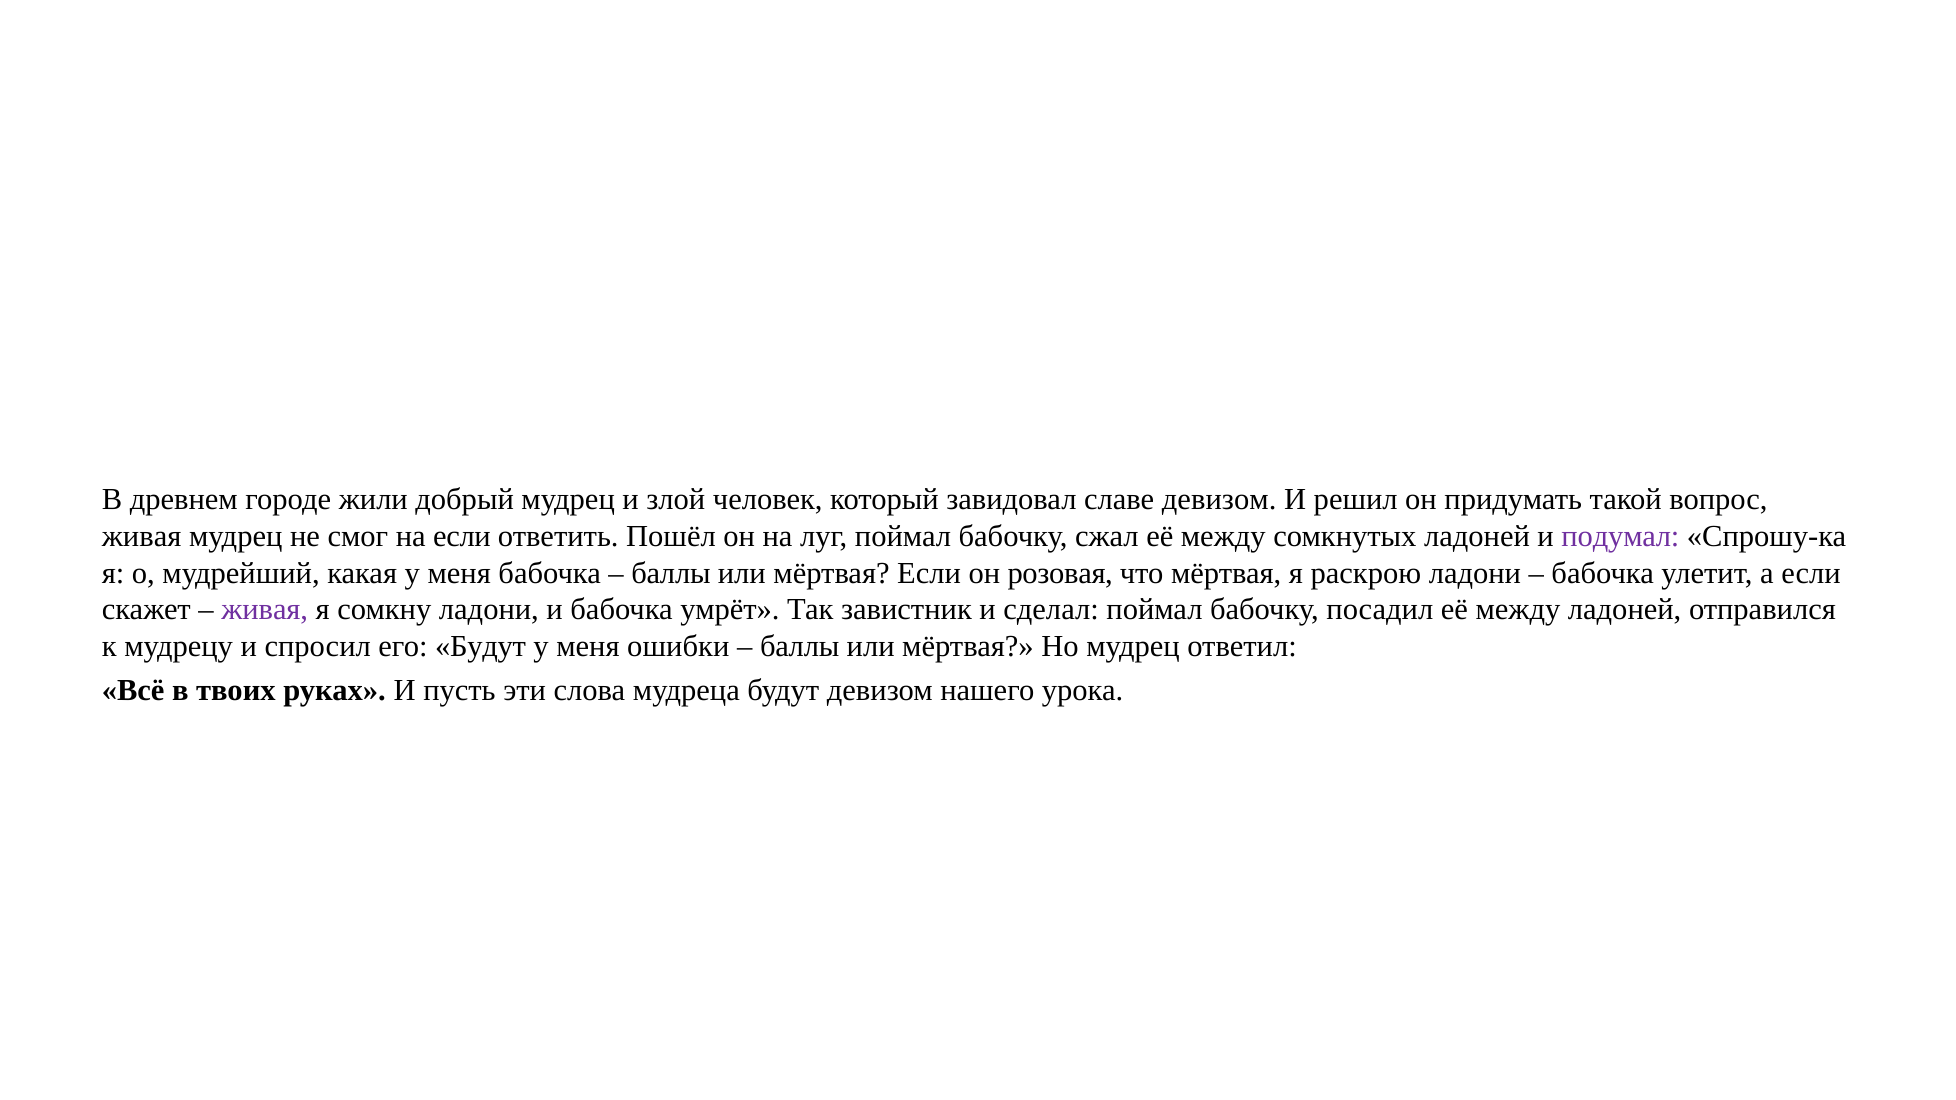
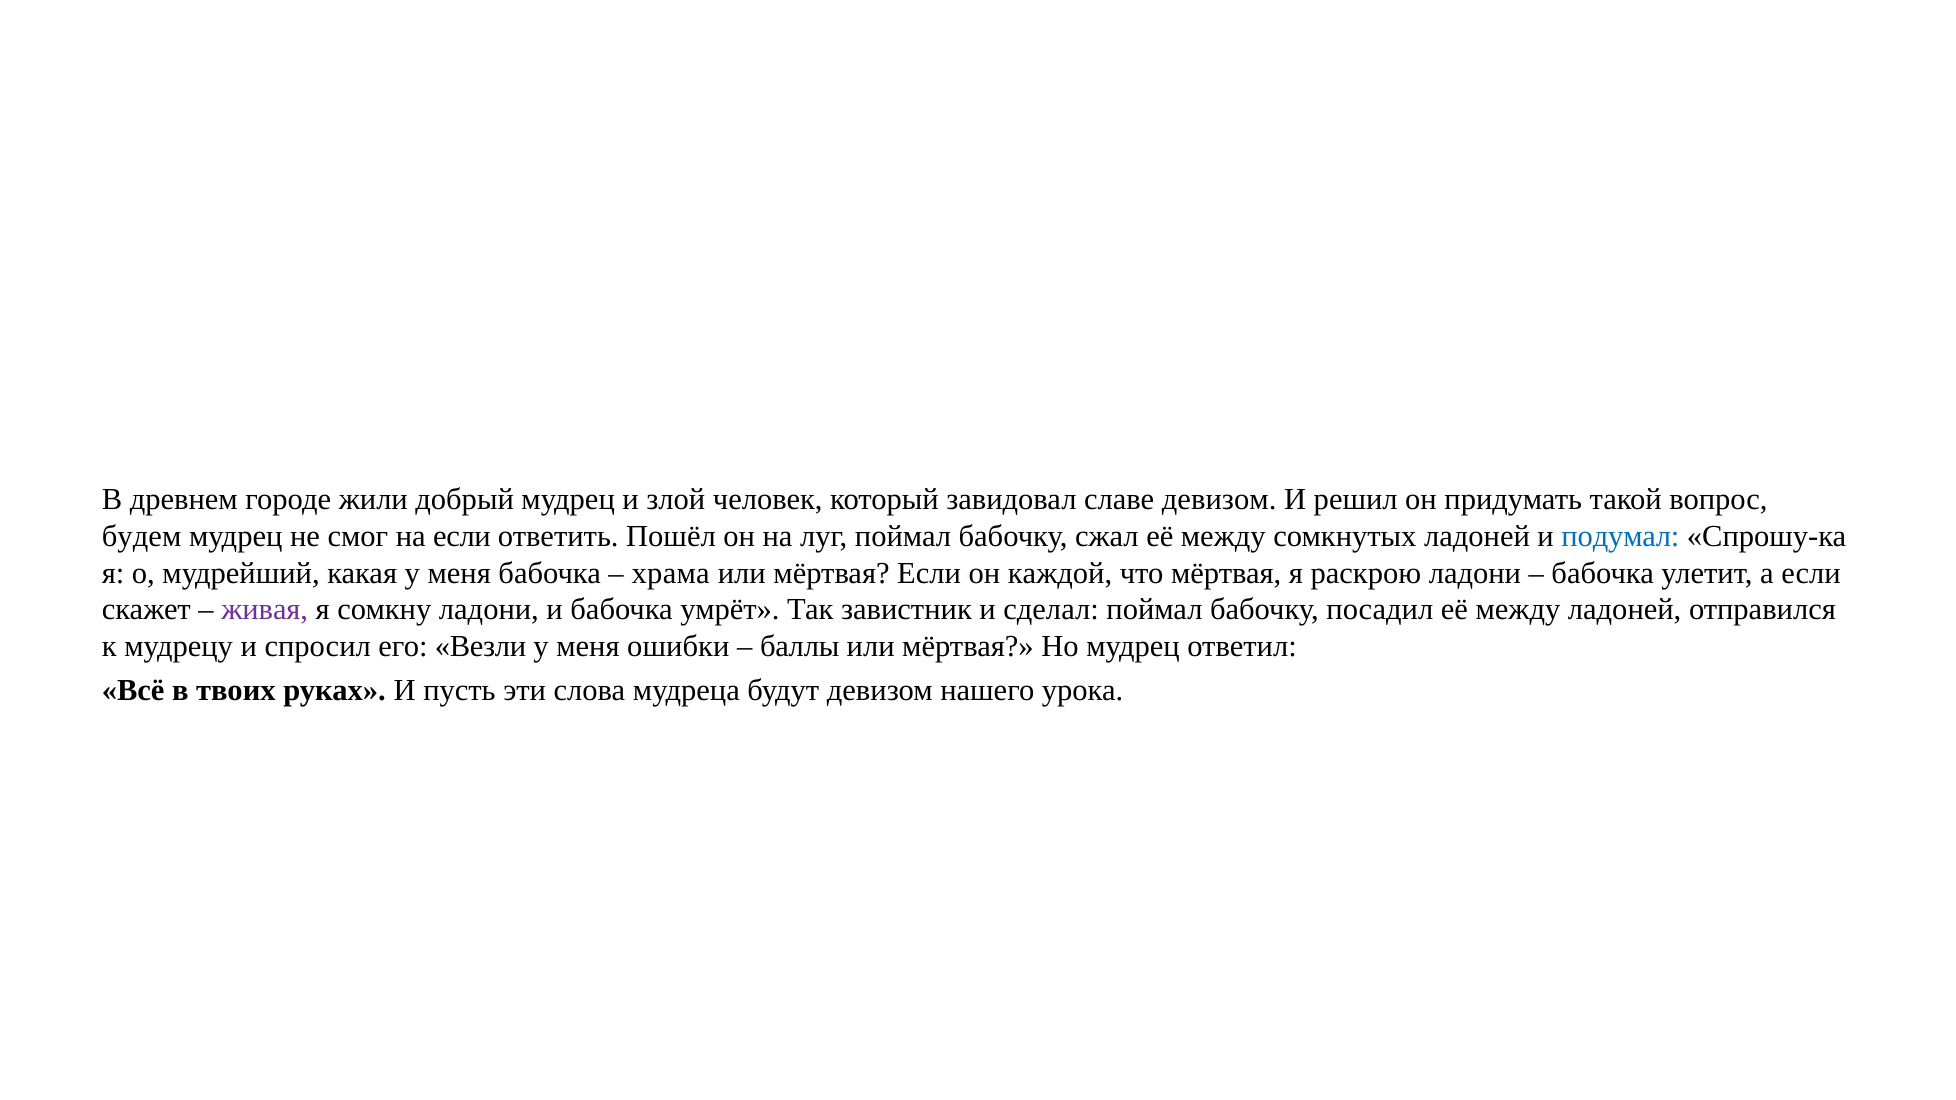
живая at (142, 537): живая -> будем
подумал colour: purple -> blue
баллы at (671, 573): баллы -> храма
розовая: розовая -> каждой
его Будут: Будут -> Везли
